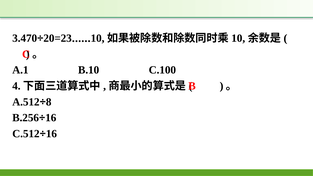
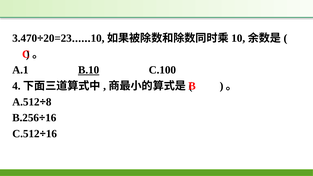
B.10 underline: none -> present
